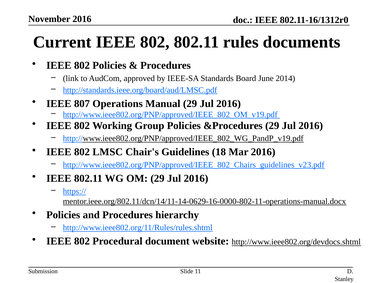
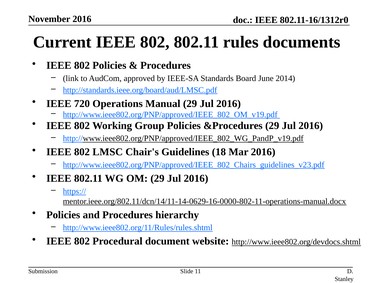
807: 807 -> 720
